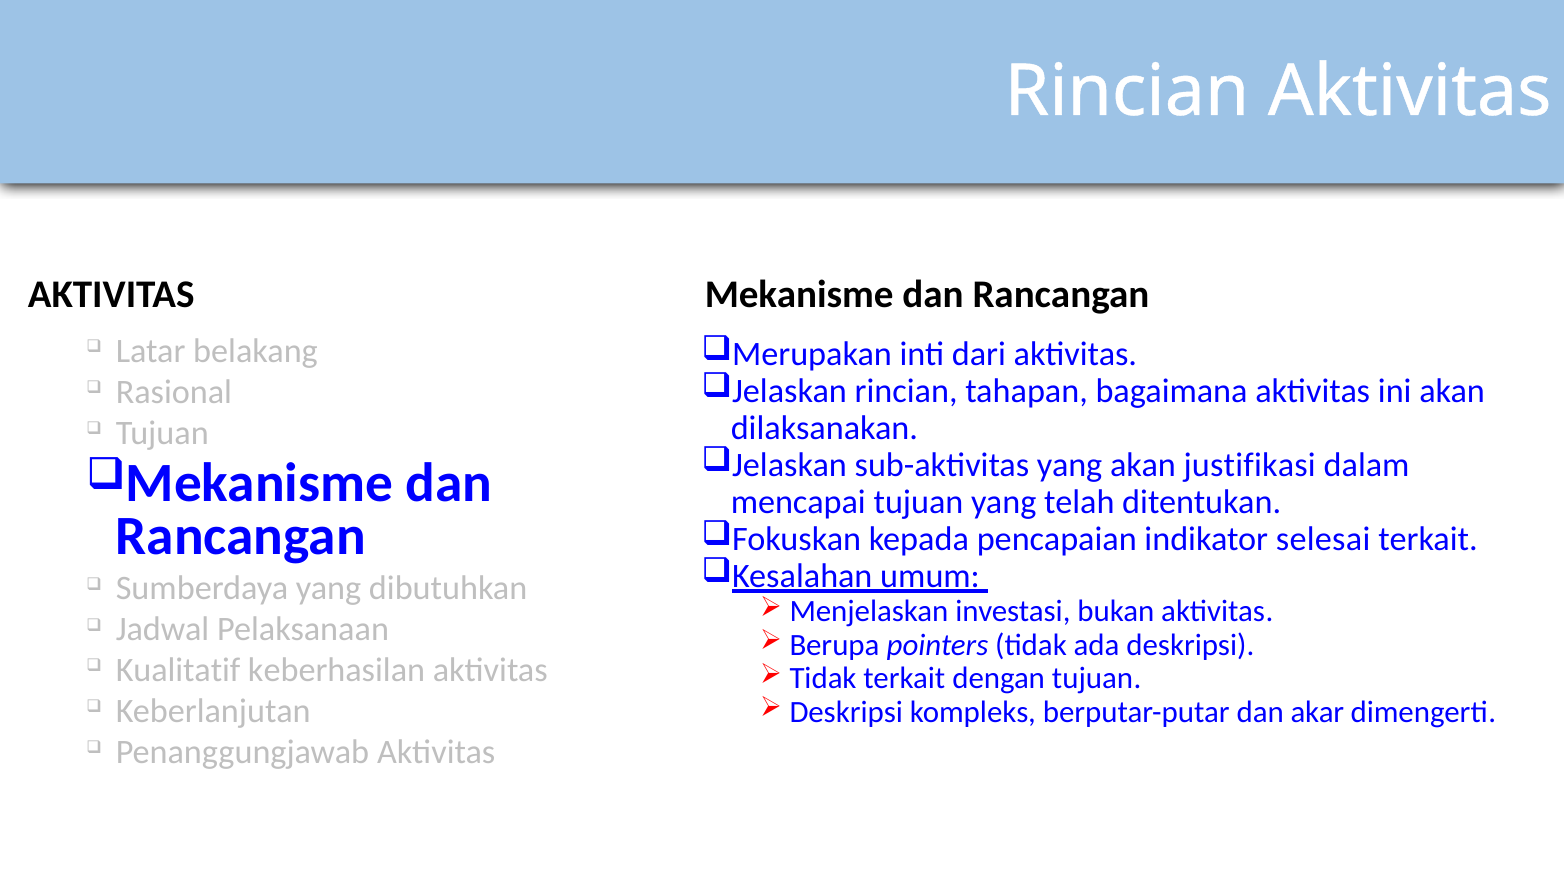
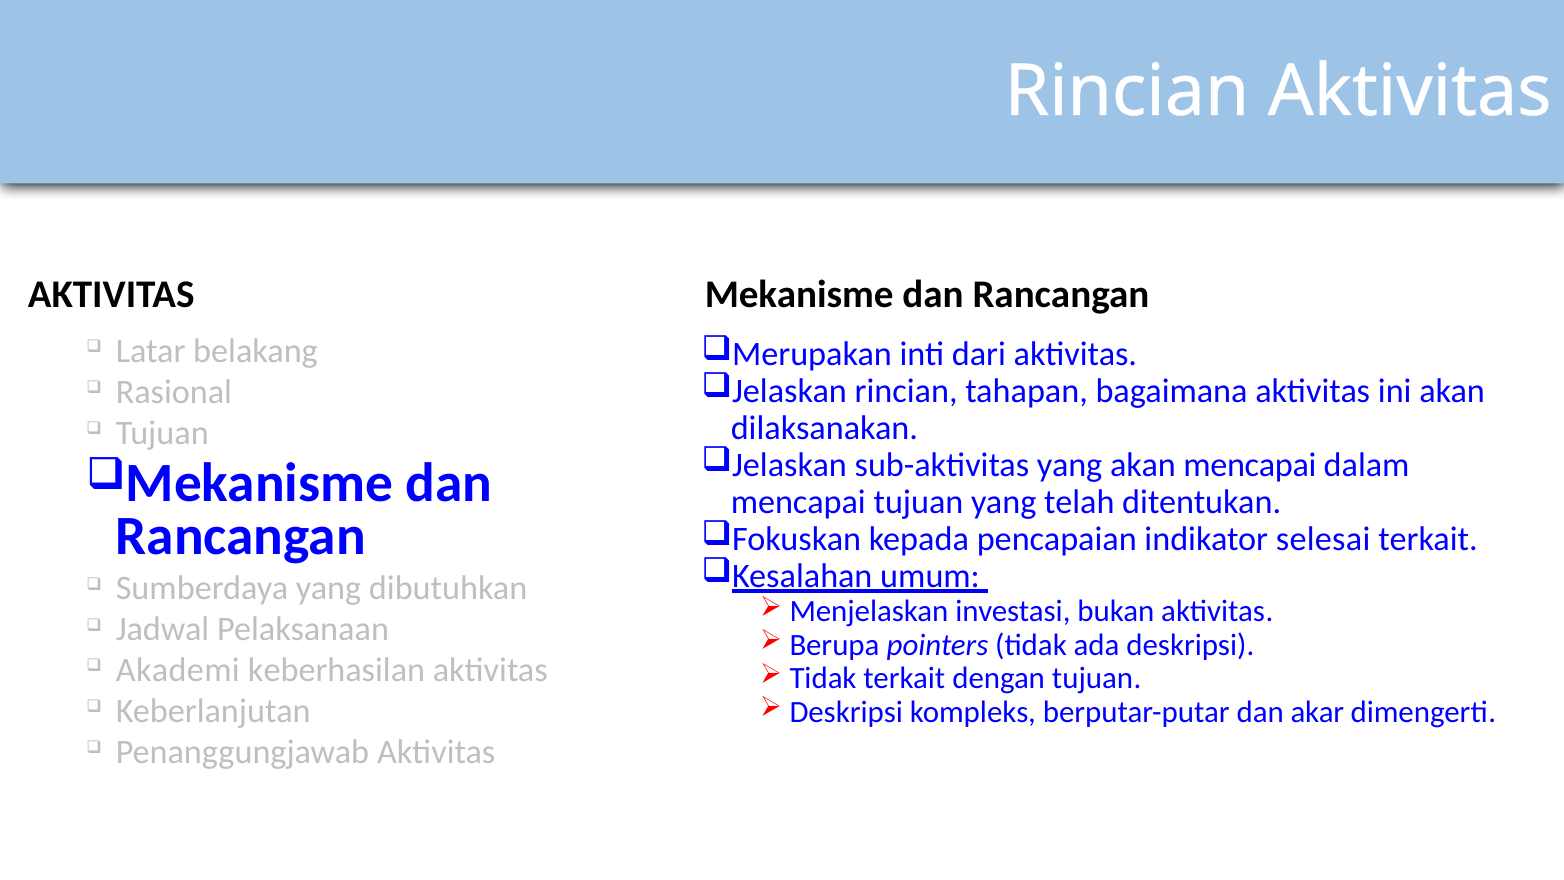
akan justifikasi: justifikasi -> mencapai
Kualitatif: Kualitatif -> Akademi
